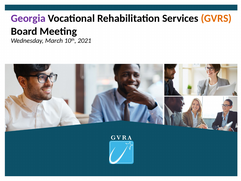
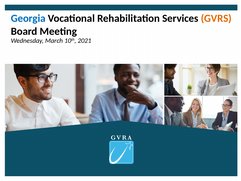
Georgia colour: purple -> blue
